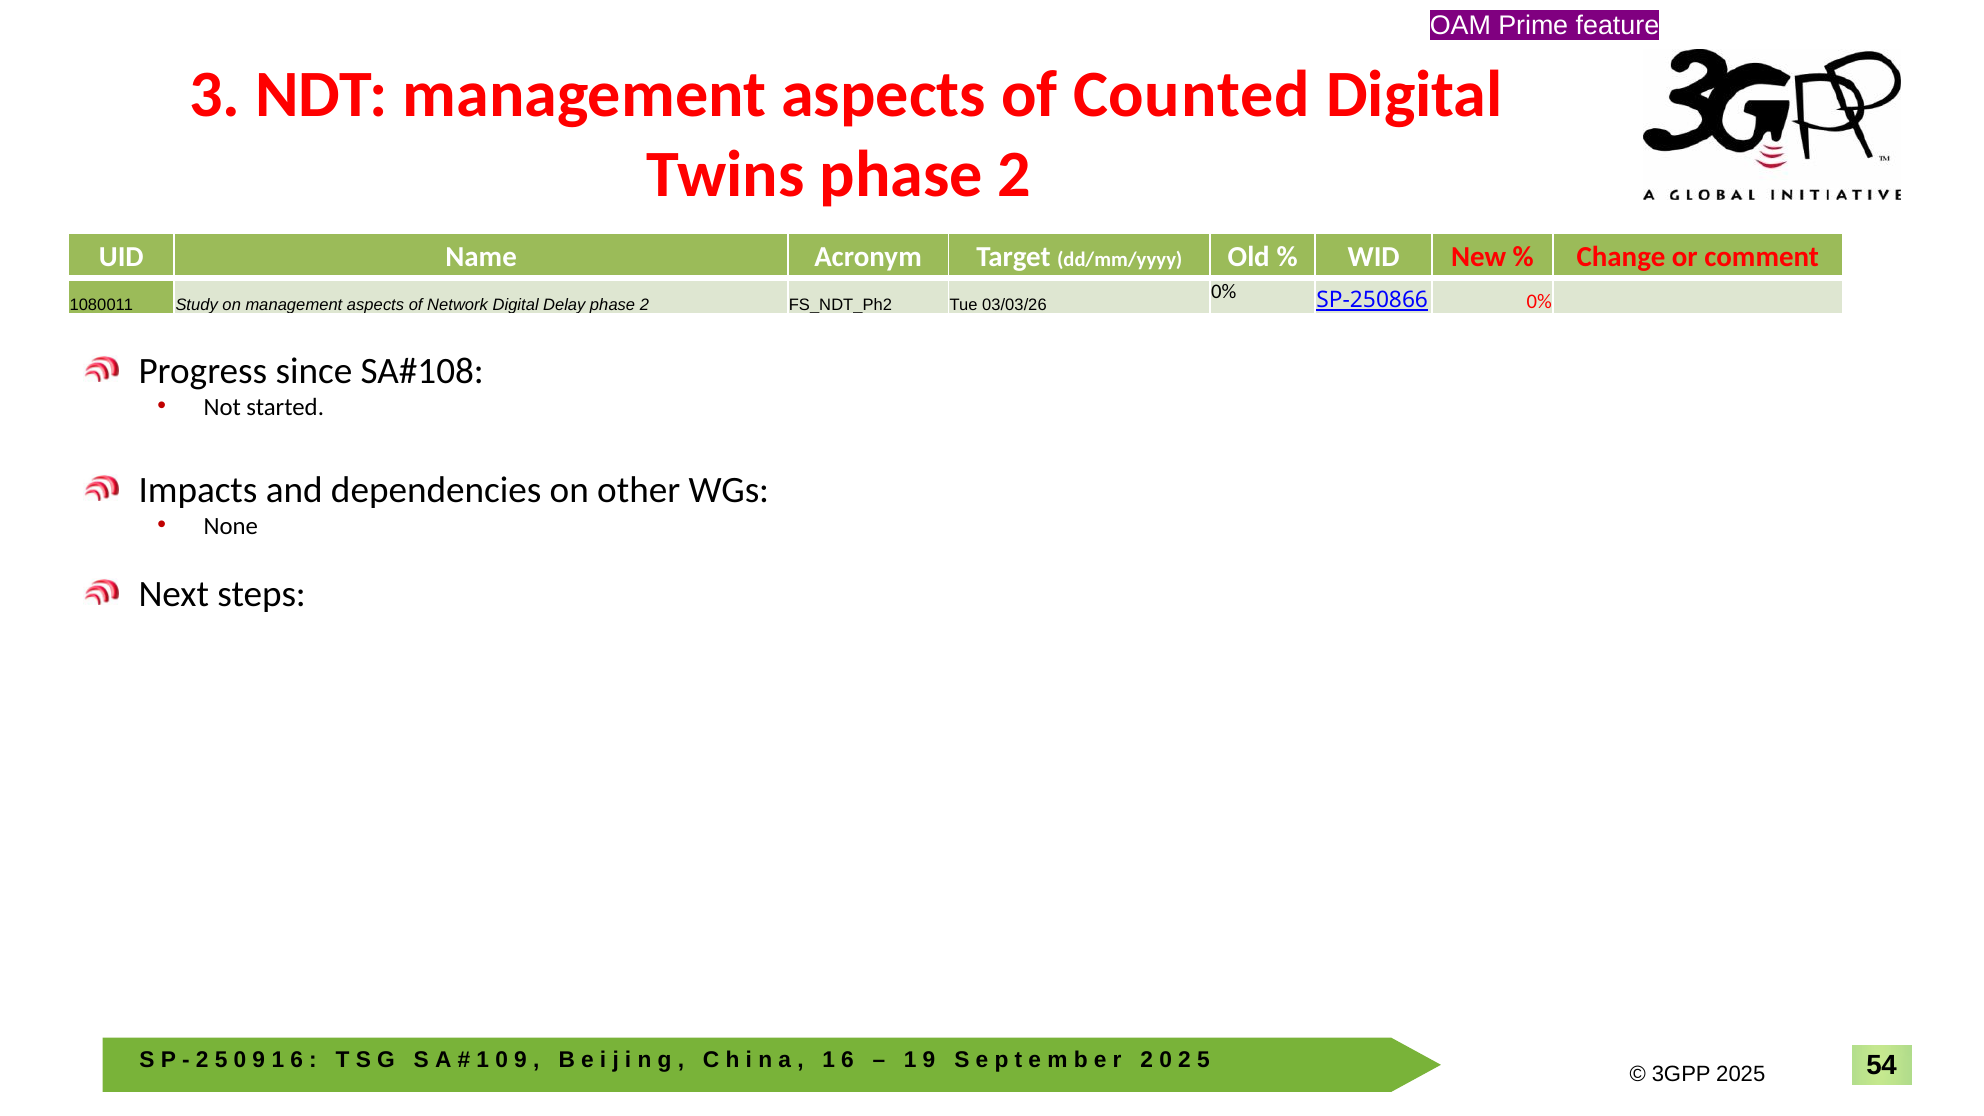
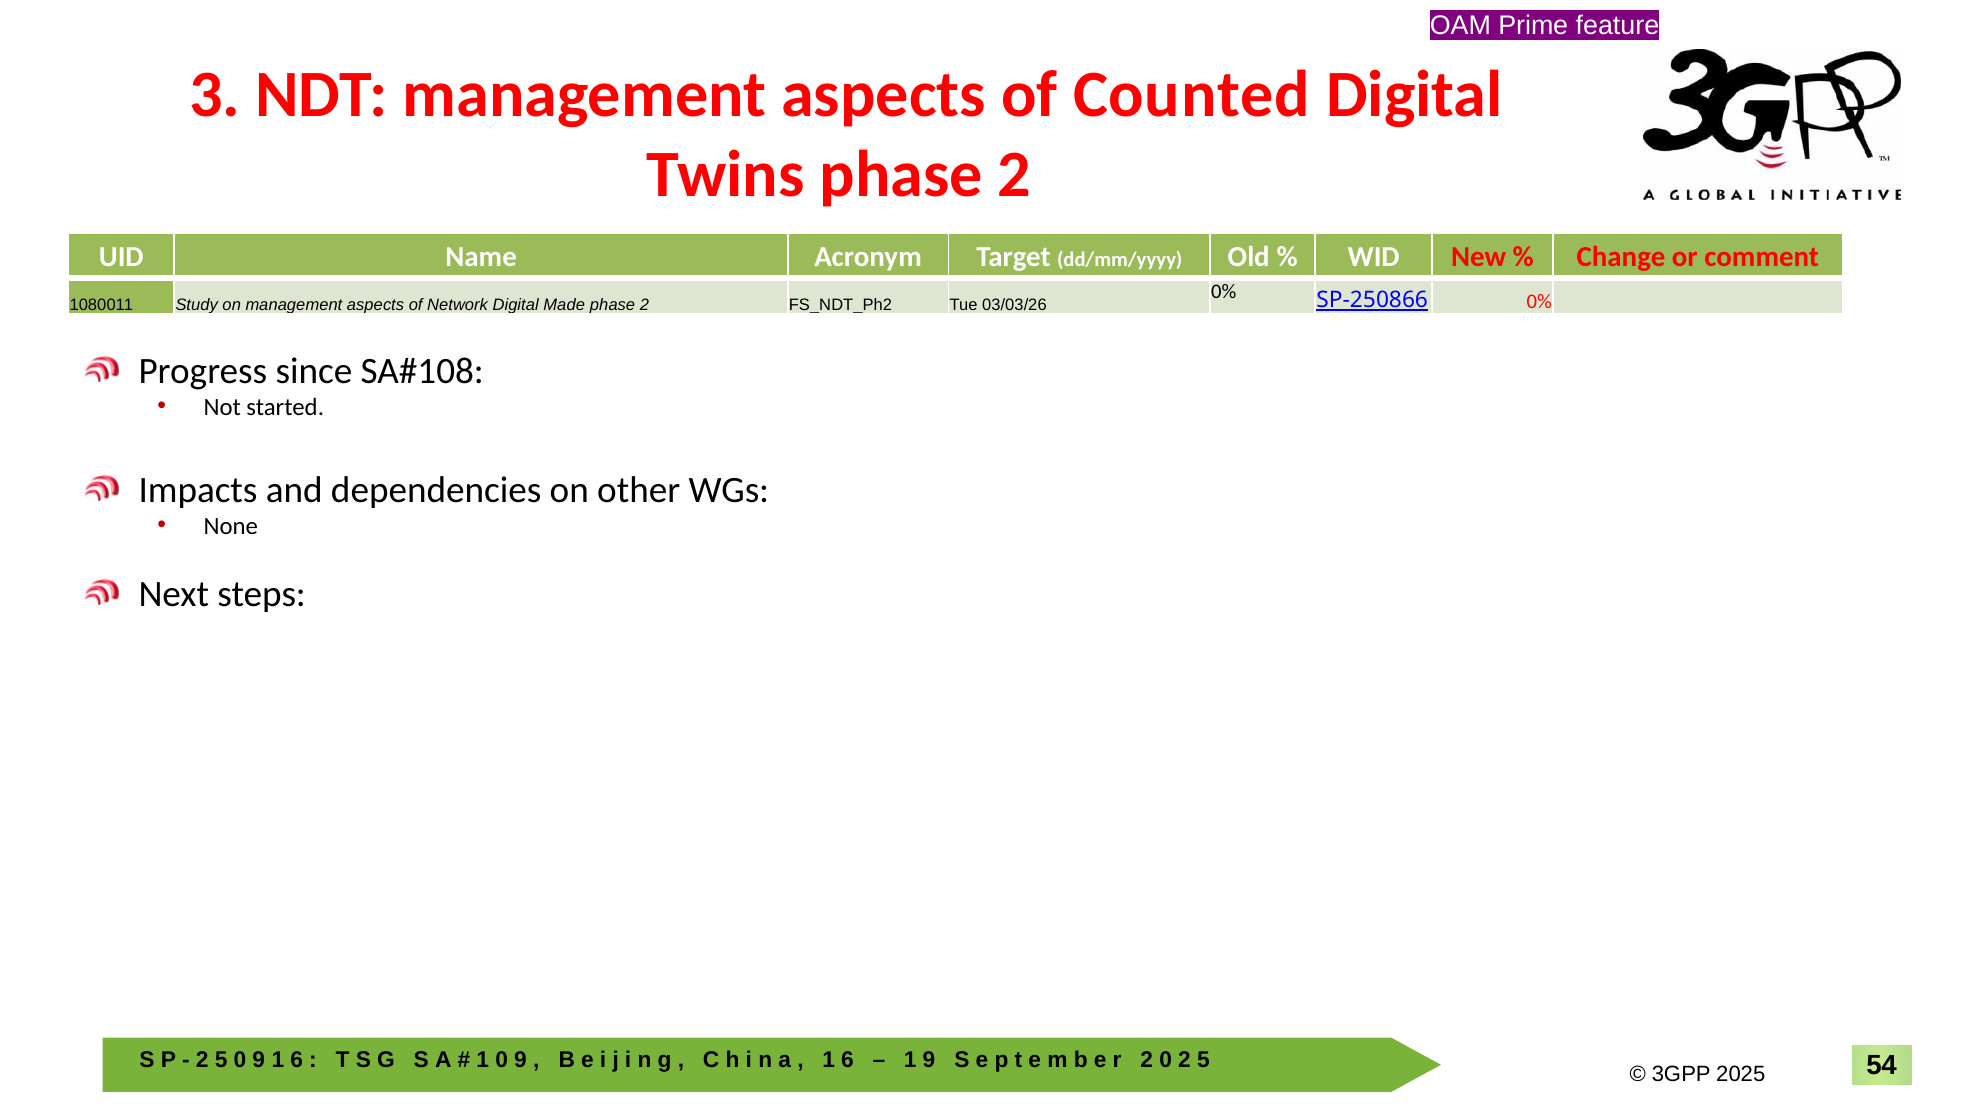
Delay: Delay -> Made
